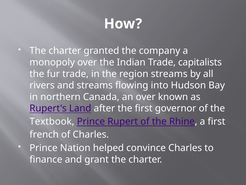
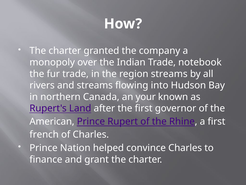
capitalists: capitalists -> notebook
an over: over -> your
Textbook: Textbook -> American
